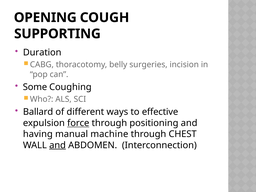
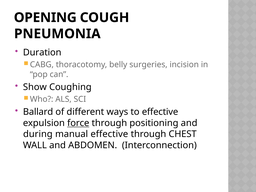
SUPPORTING: SUPPORTING -> PNEUMONIA
Some: Some -> Show
having: having -> during
manual machine: machine -> effective
and at (58, 145) underline: present -> none
